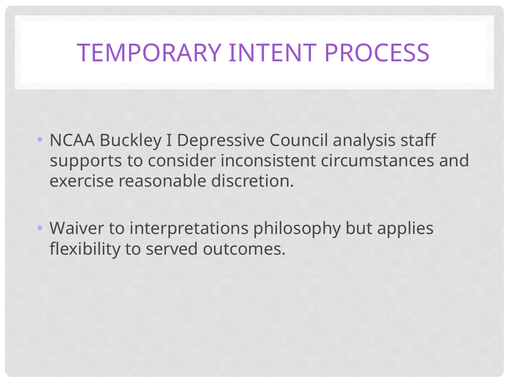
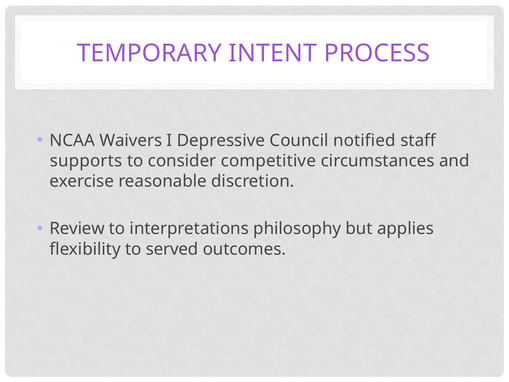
Buckley: Buckley -> Waivers
analysis: analysis -> notified
inconsistent: inconsistent -> competitive
Waiver: Waiver -> Review
